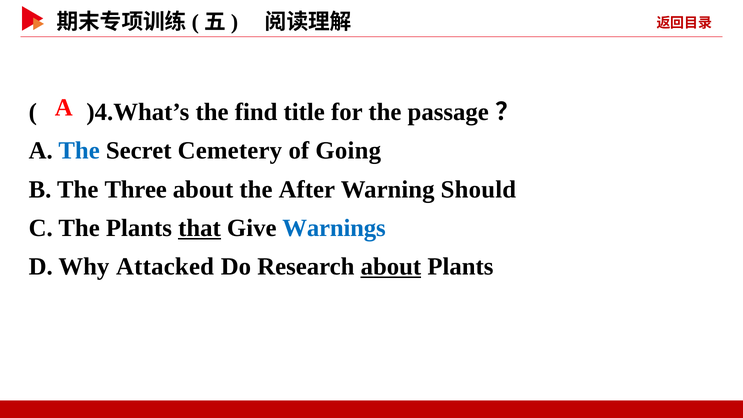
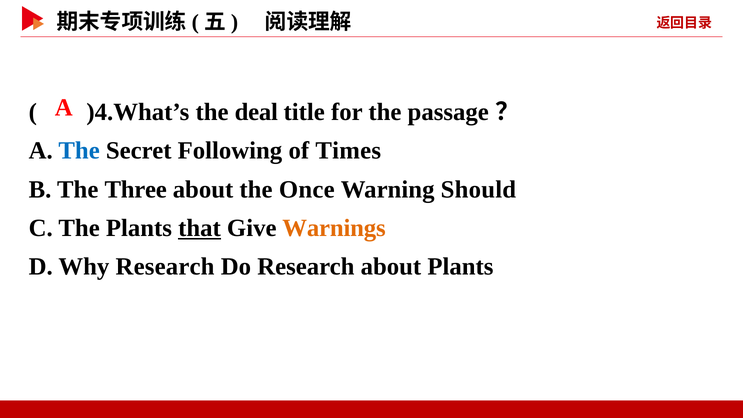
find: find -> deal
Cemetery: Cemetery -> Following
Going: Going -> Times
After: After -> Once
Warnings colour: blue -> orange
Why Attacked: Attacked -> Research
about at (391, 267) underline: present -> none
